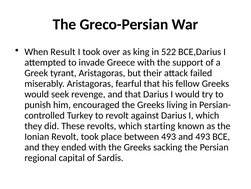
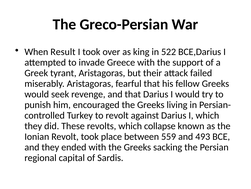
starting: starting -> collapse
between 493: 493 -> 559
